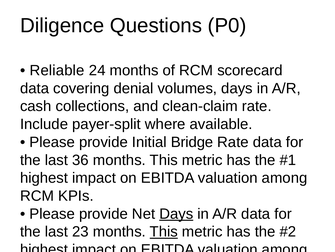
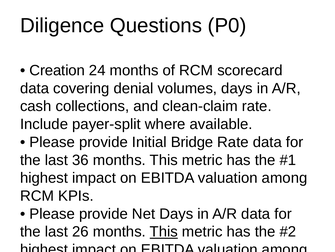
Reliable: Reliable -> Creation
Days at (176, 213) underline: present -> none
23: 23 -> 26
